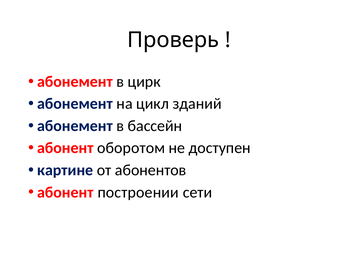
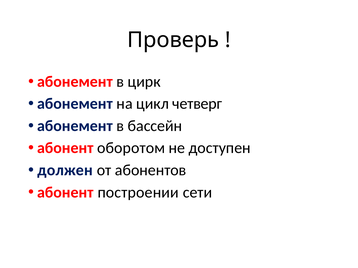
зданий: зданий -> четверг
картине: картине -> должен
